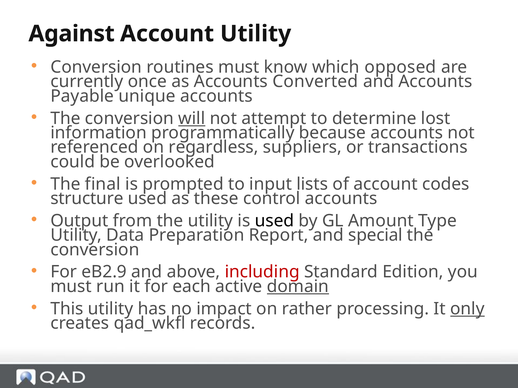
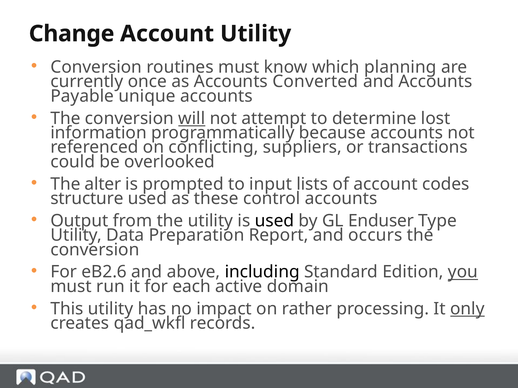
Against: Against -> Change
opposed: opposed -> planning
regardless: regardless -> conflicting
final: final -> alter
Amount: Amount -> Enduser
special: special -> occurs
eB2.9: eB2.9 -> eB2.6
including colour: red -> black
you underline: none -> present
domain underline: present -> none
